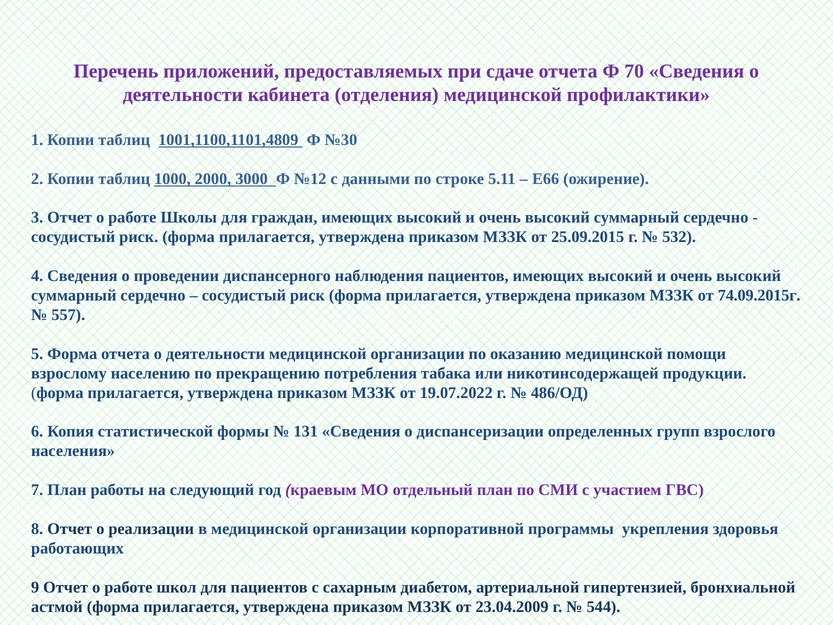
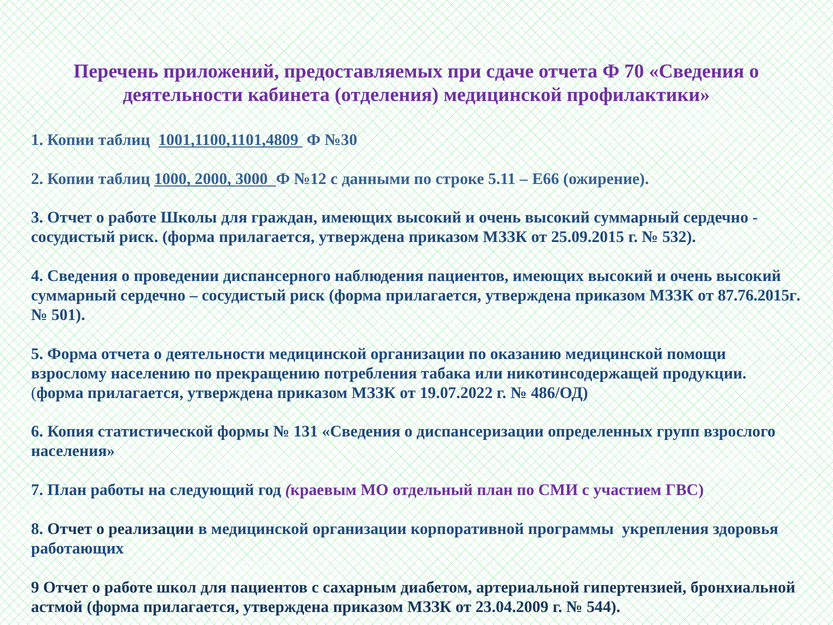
74.09.2015г: 74.09.2015г -> 87.76.2015г
557: 557 -> 501
